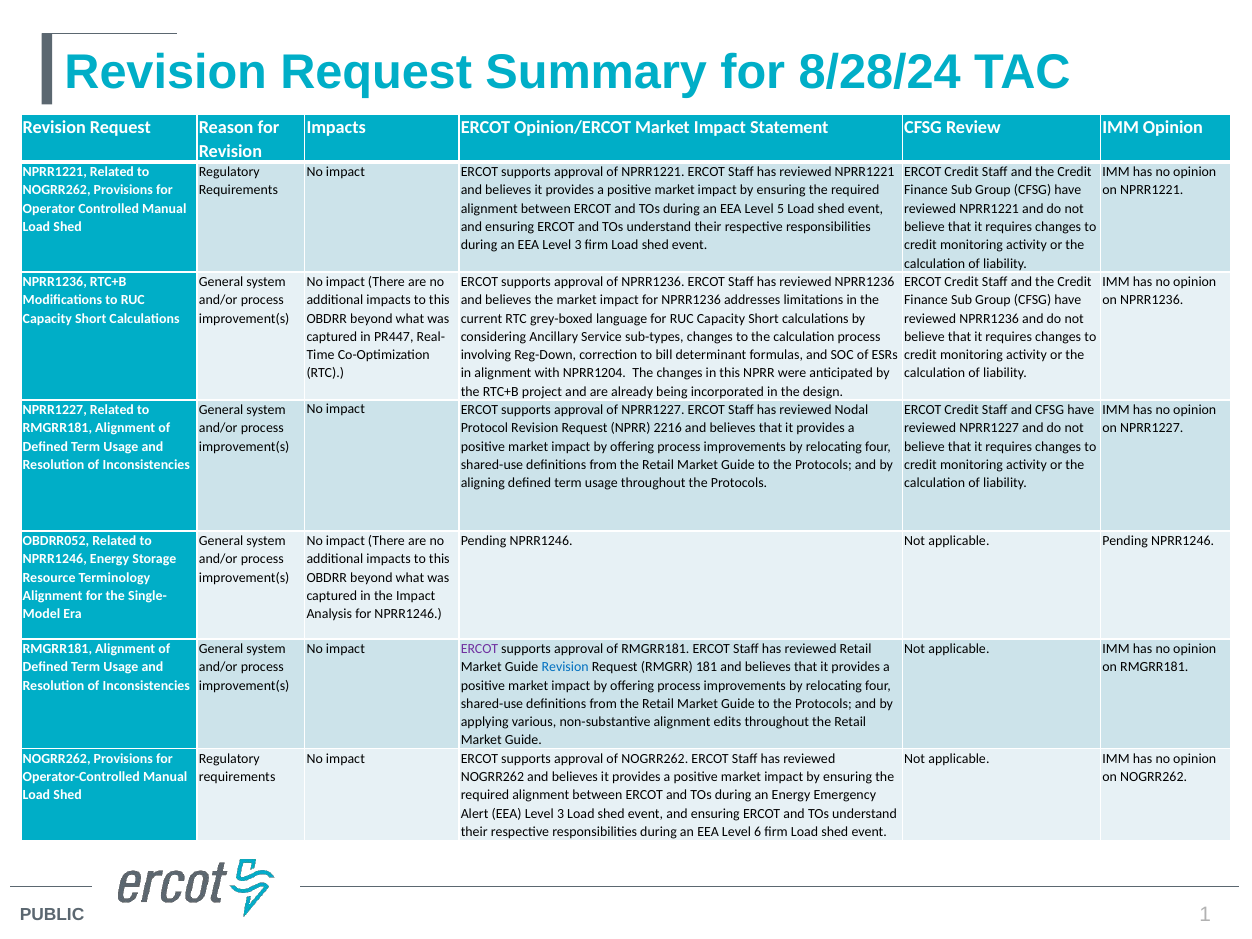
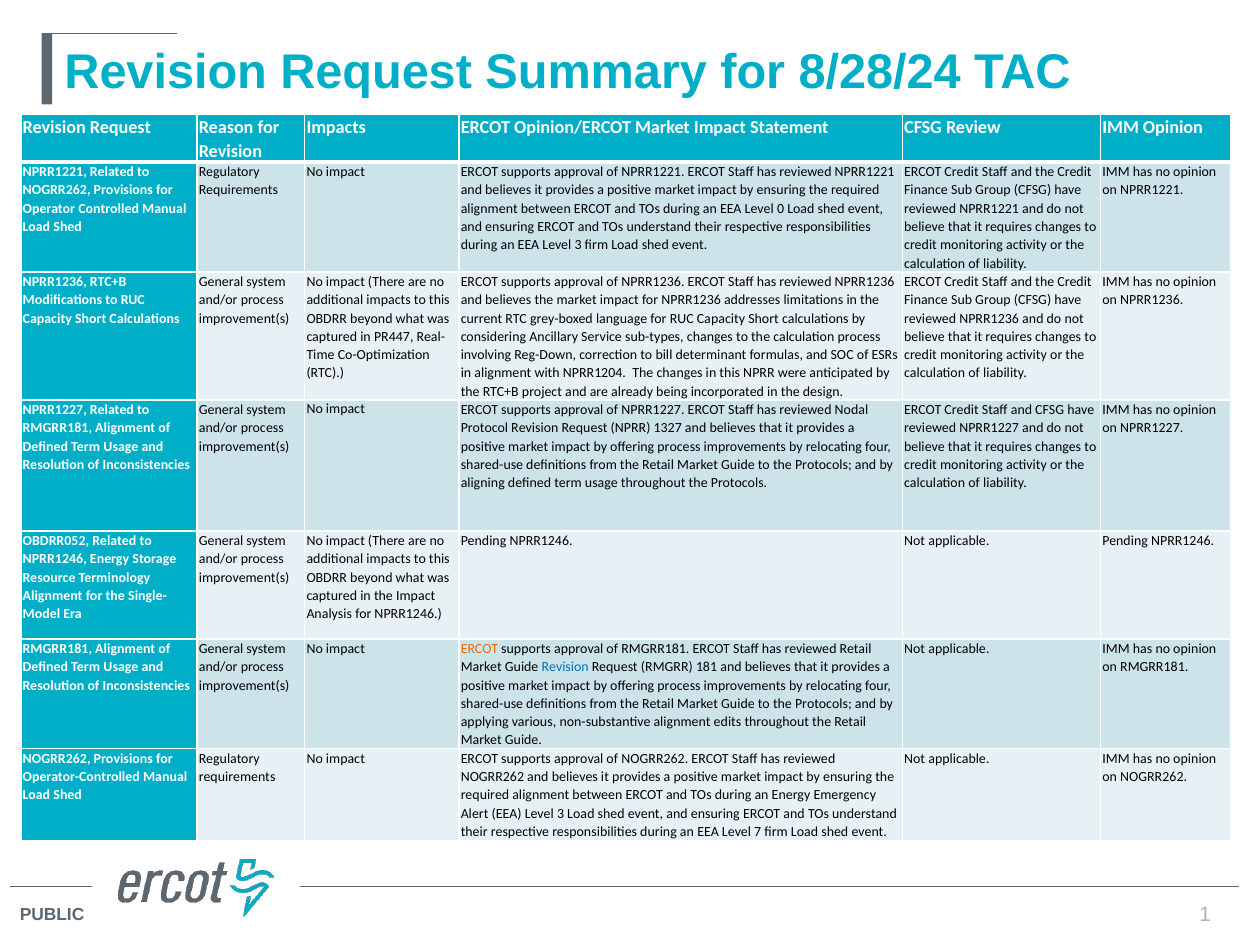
5: 5 -> 0
2216: 2216 -> 1327
ERCOT at (479, 649) colour: purple -> orange
6: 6 -> 7
